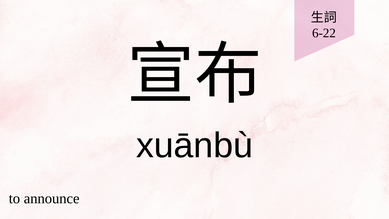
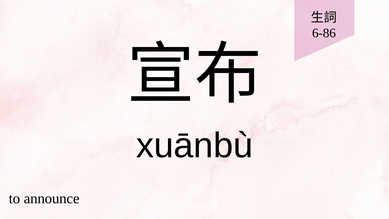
6-22: 6-22 -> 6-86
